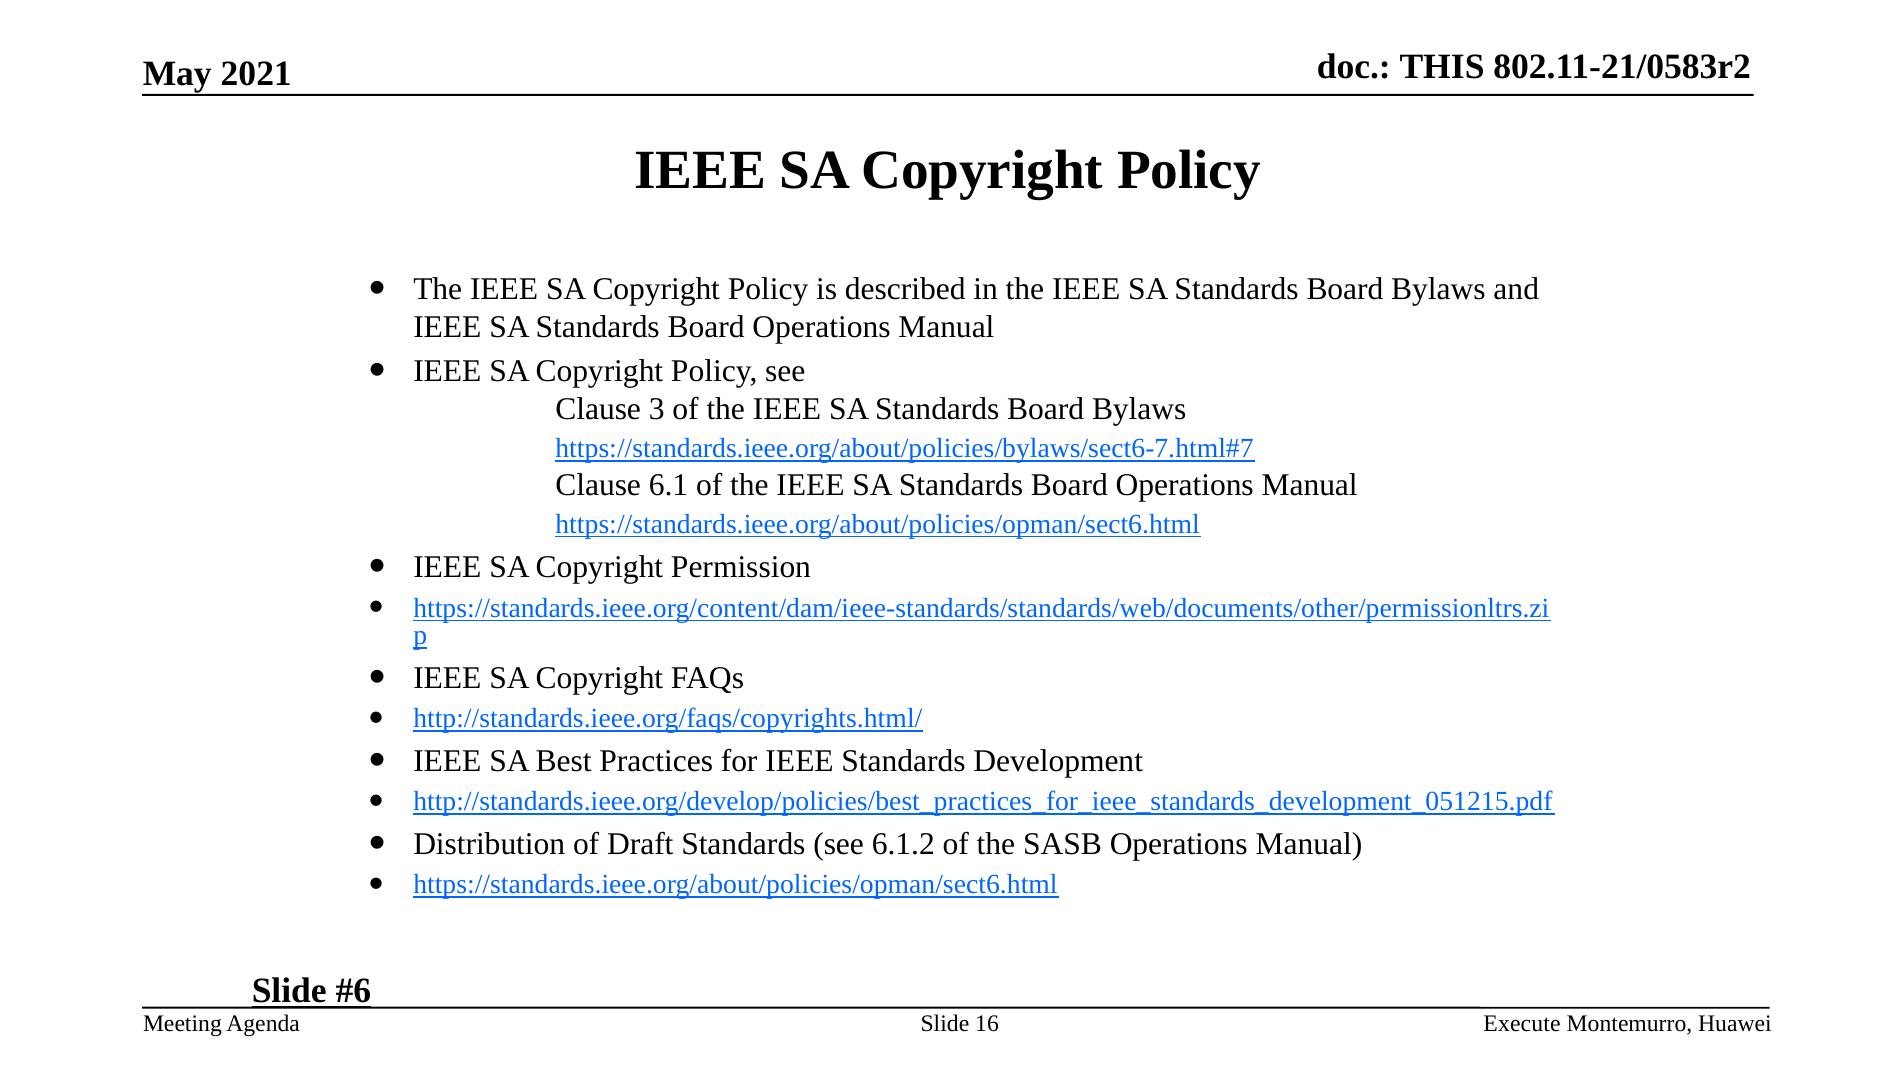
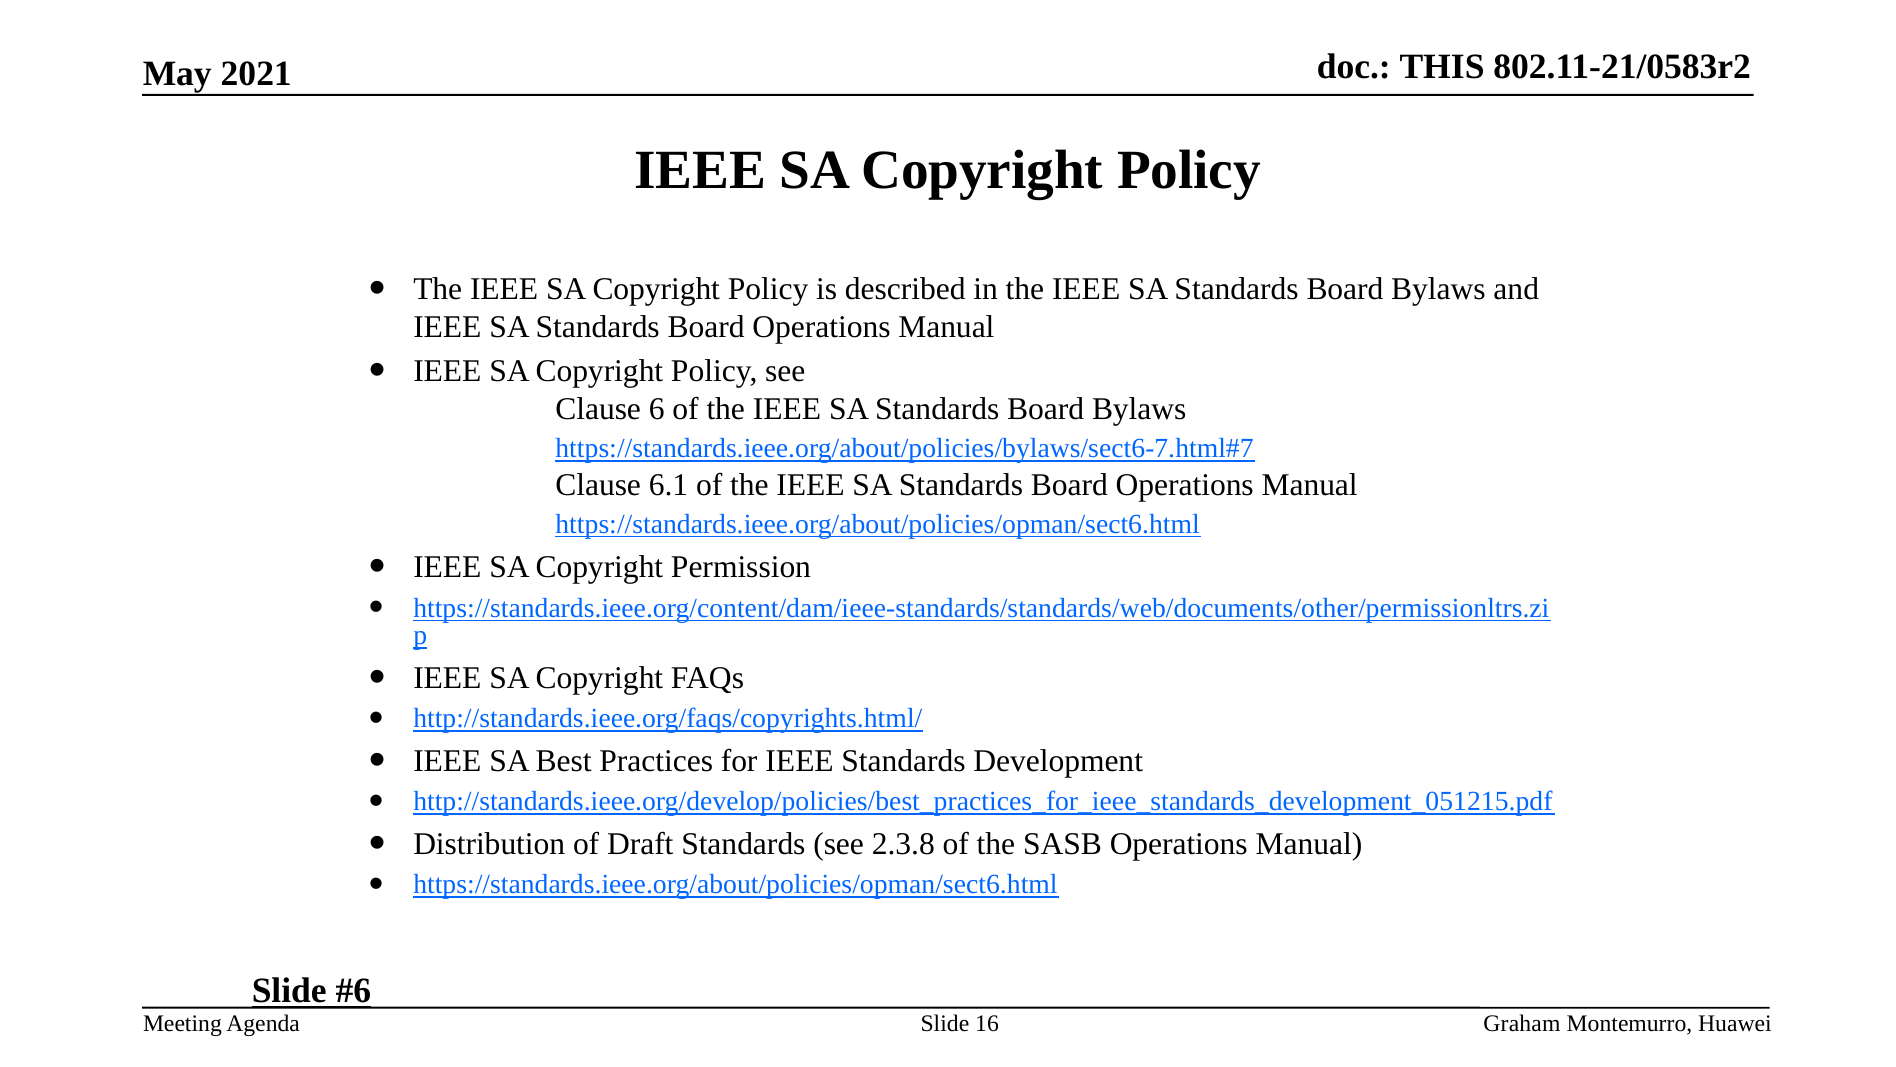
3: 3 -> 6
6.1.2: 6.1.2 -> 2.3.8
Execute: Execute -> Graham
